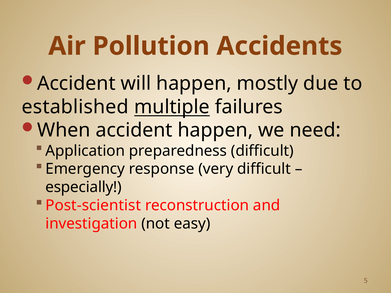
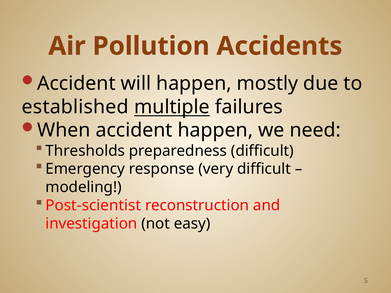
Application: Application -> Thresholds
especially: especially -> modeling
